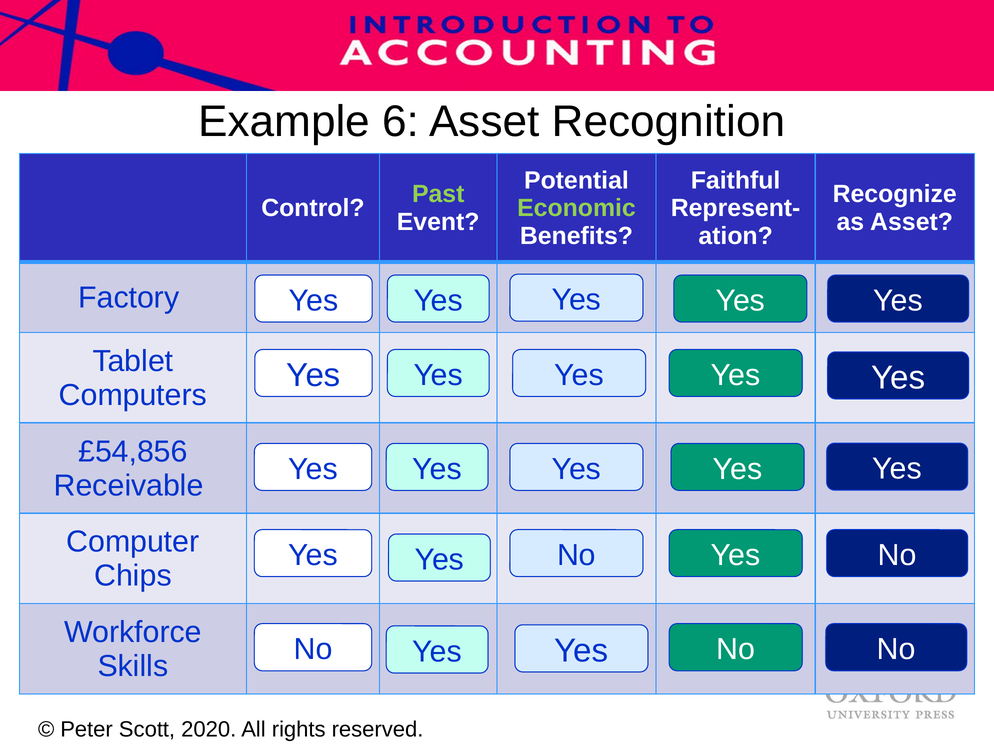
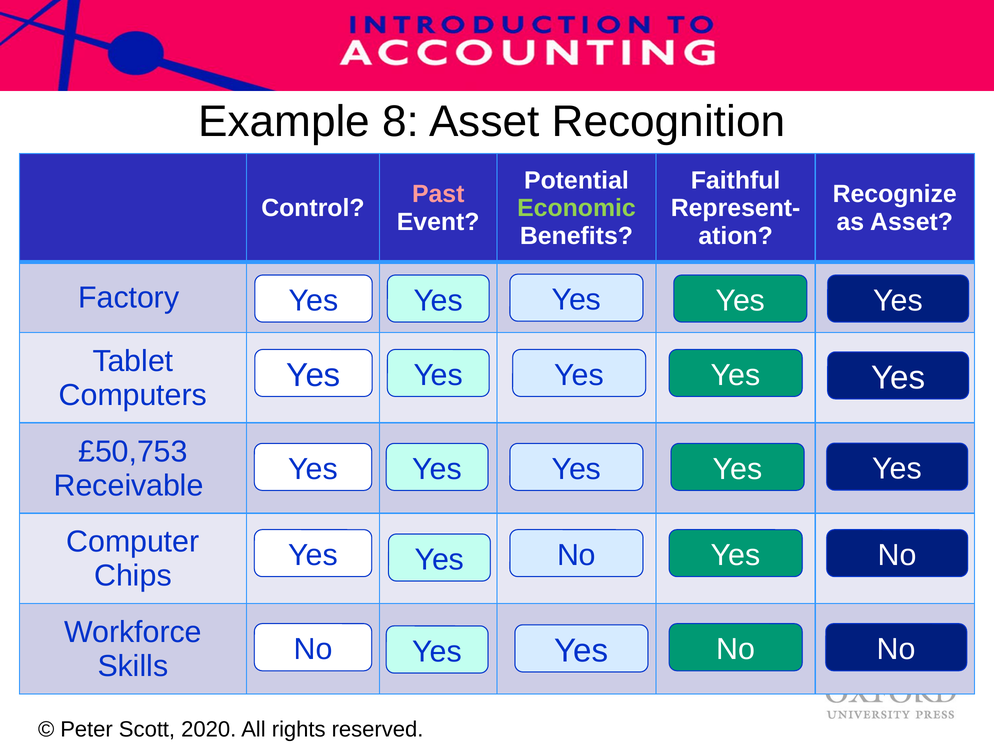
6: 6 -> 8
Past colour: light green -> pink
£54,856: £54,856 -> £50,753
